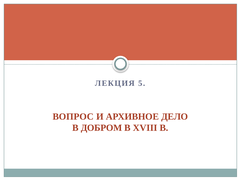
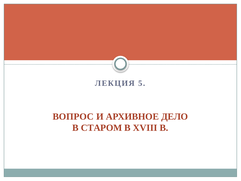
ДОБРОМ: ДОБРОМ -> СТАРОМ
